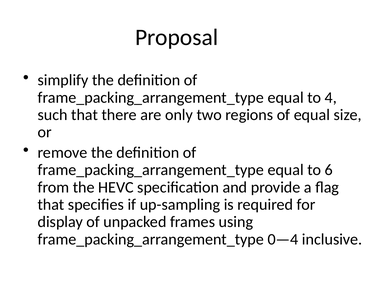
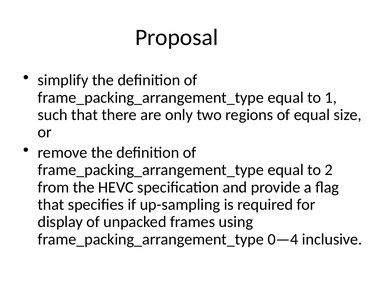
4: 4 -> 1
6: 6 -> 2
